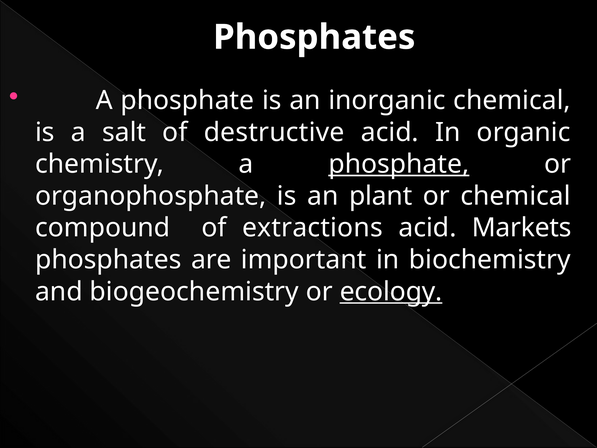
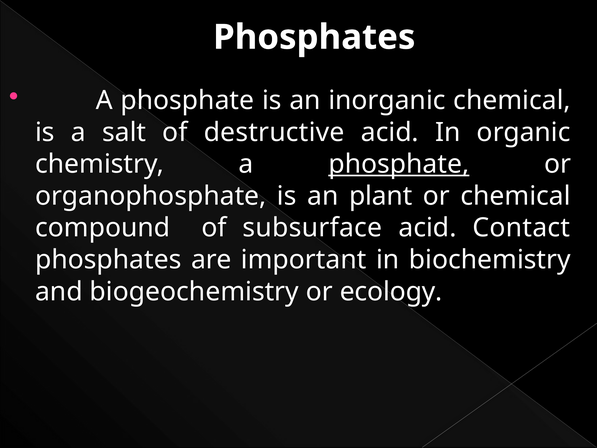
extractions: extractions -> subsurface
Markets: Markets -> Contact
ecology underline: present -> none
